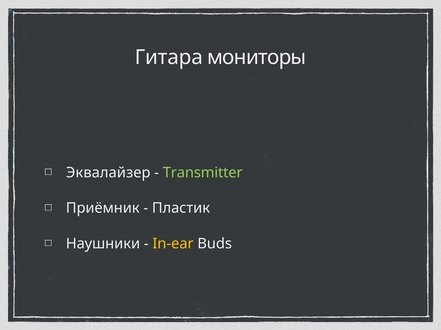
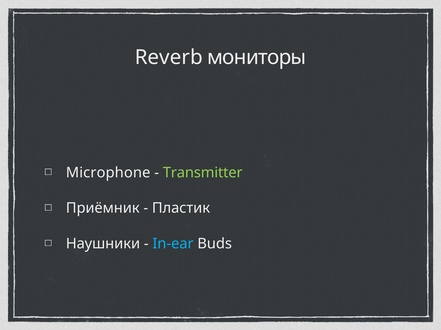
Гитара: Гитара -> Reverb
Эквалайзер: Эквалайзер -> Microphone
In-ear colour: yellow -> light blue
